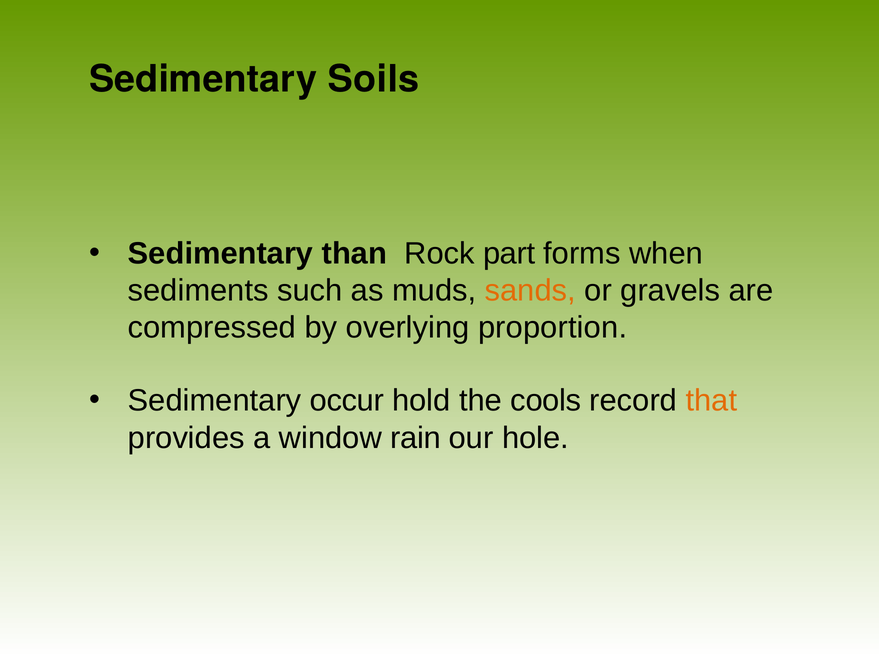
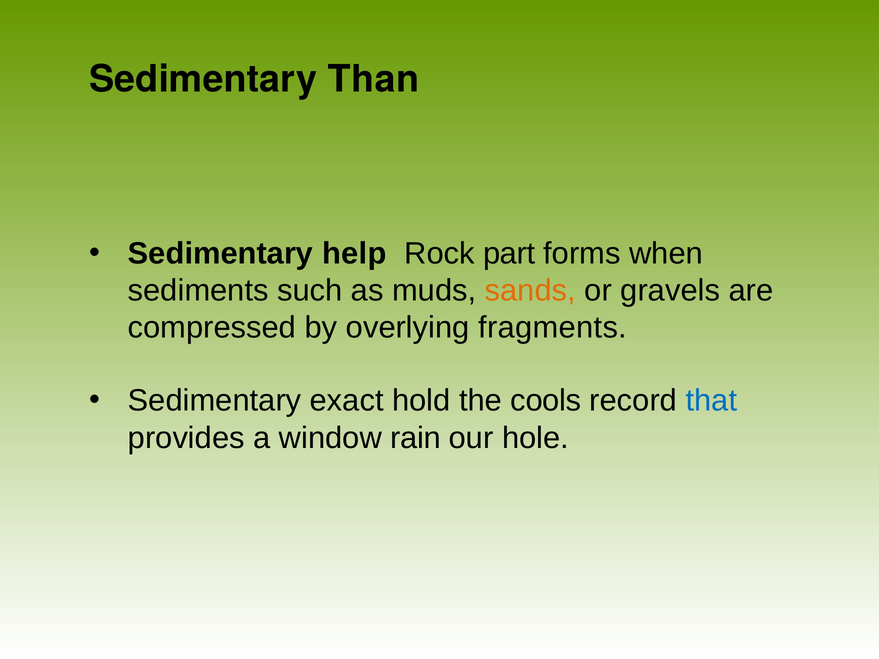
Soils: Soils -> Than
than: than -> help
proportion: proportion -> fragments
occur: occur -> exact
that colour: orange -> blue
